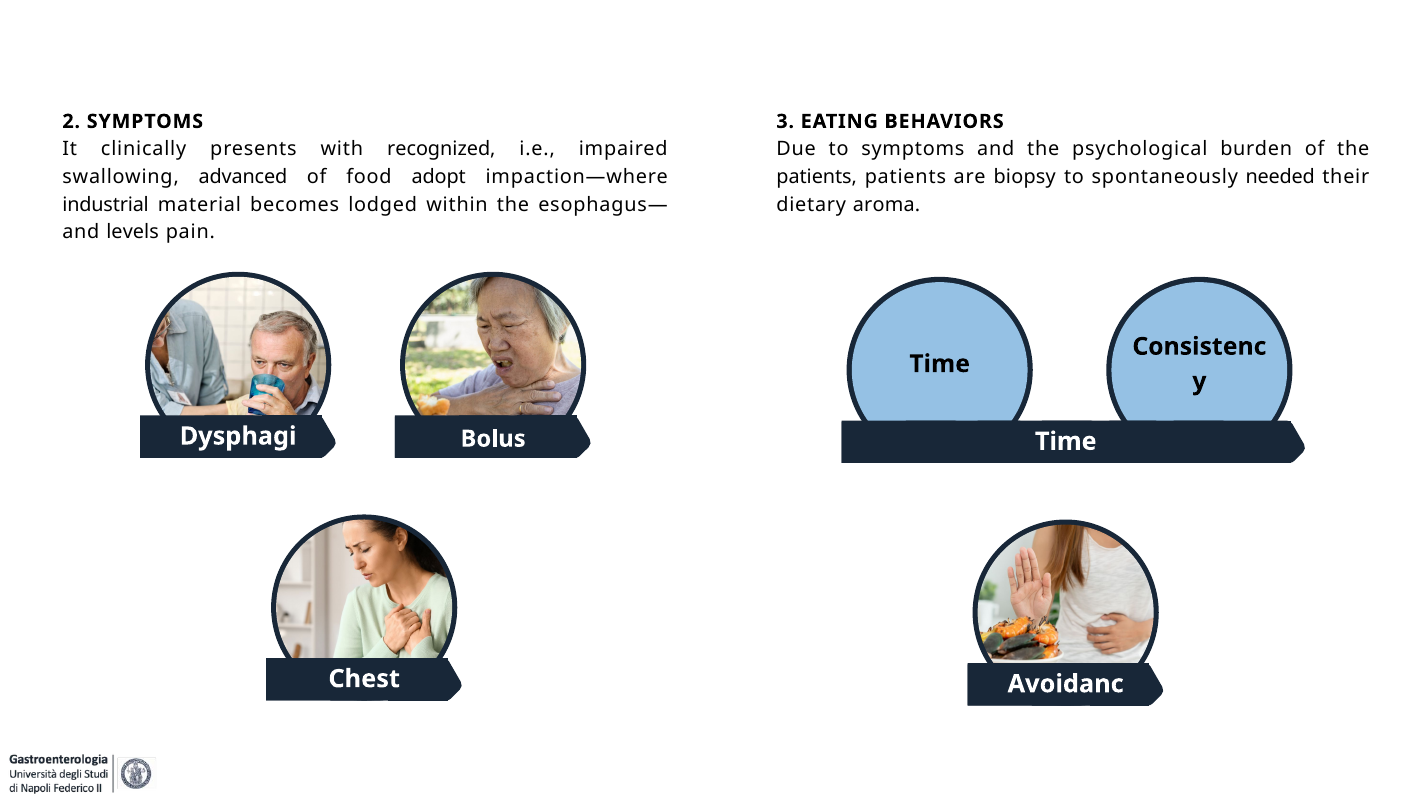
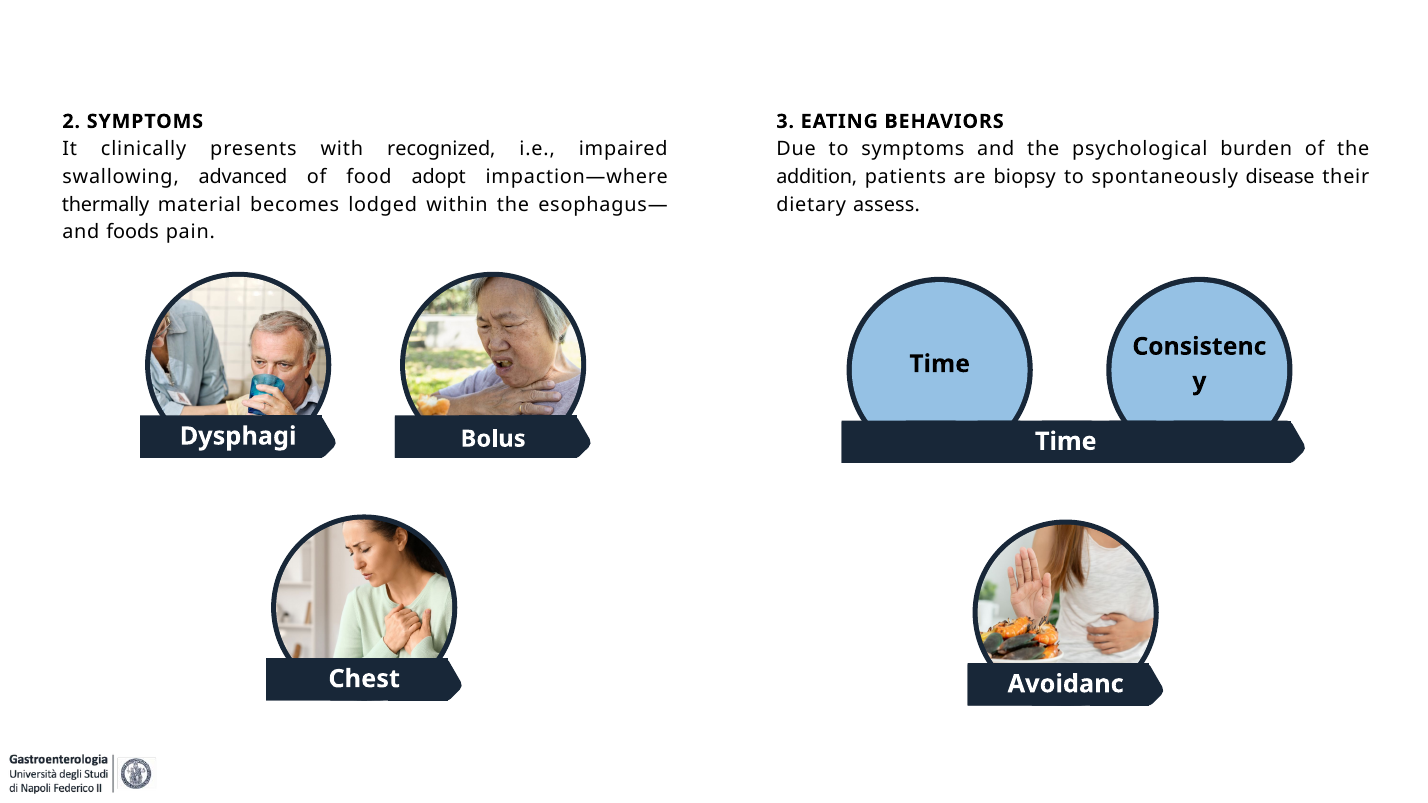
patients at (817, 177): patients -> addition
needed: needed -> disease
industrial: industrial -> thermally
aroma: aroma -> assess
levels: levels -> foods
